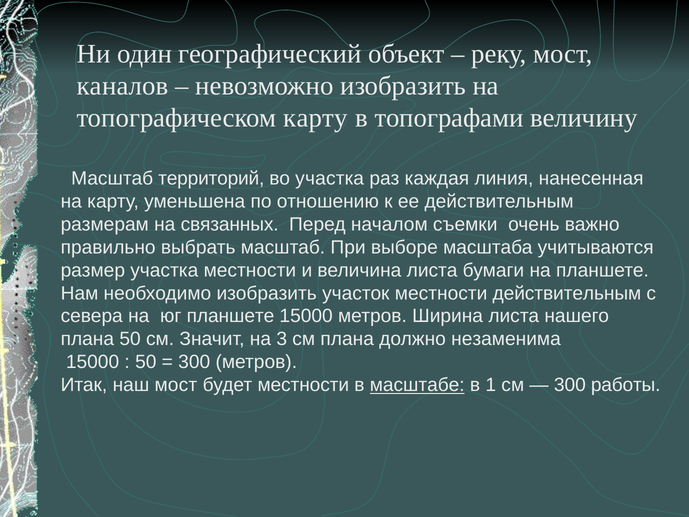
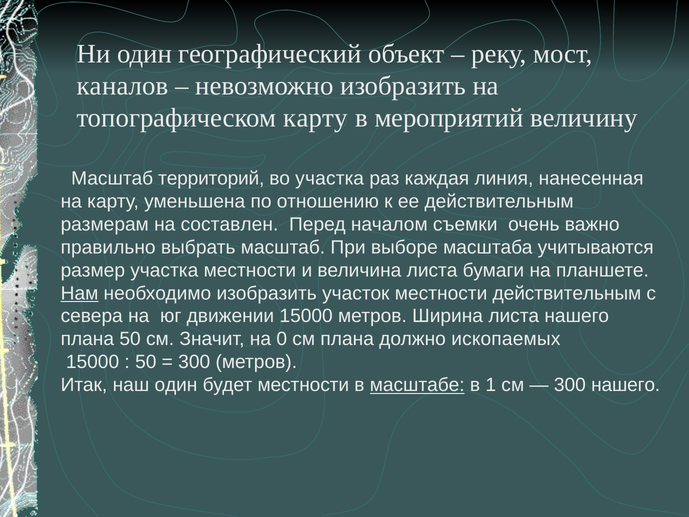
топографами: топографами -> мероприятий
связанных: связанных -> составлен
Нам underline: none -> present
юг планшете: планшете -> движении
3: 3 -> 0
незаменима: незаменима -> ископаемых
наш мост: мост -> один
300 работы: работы -> нашего
